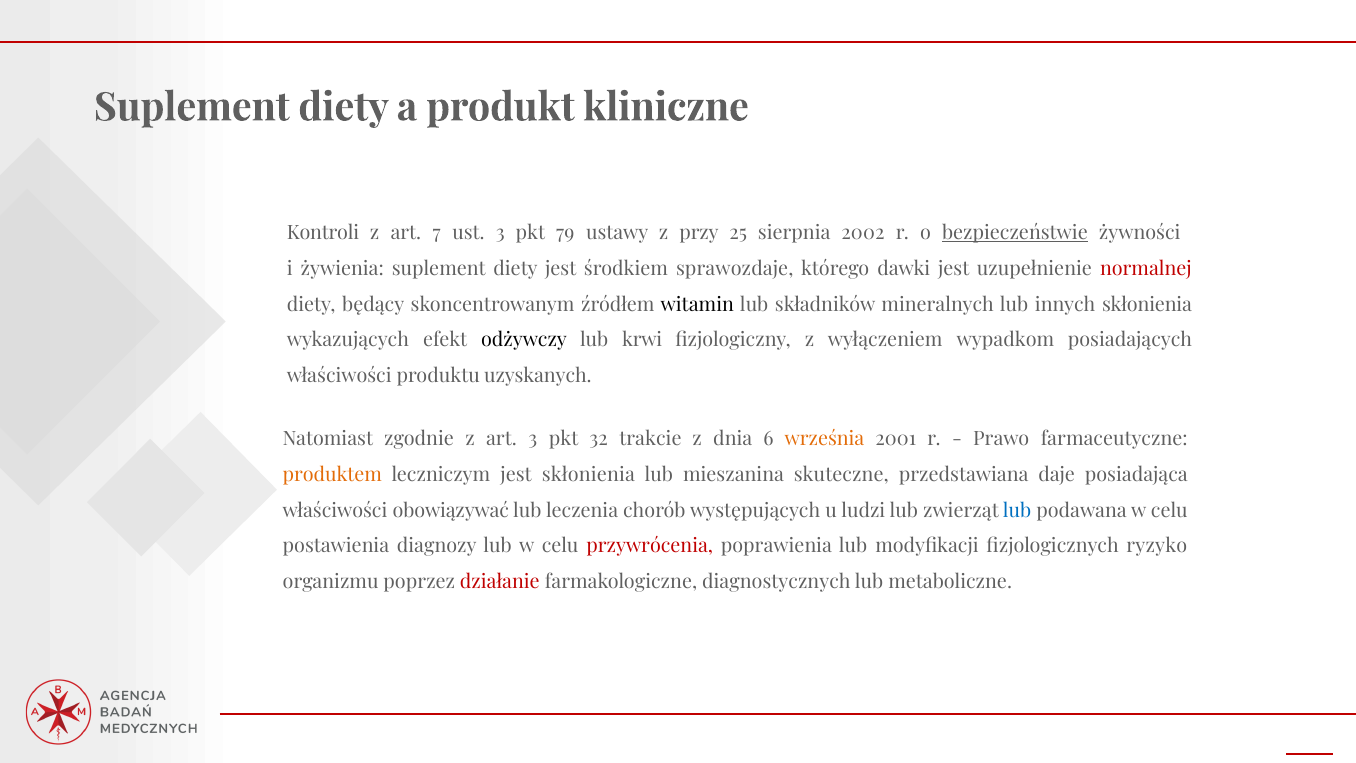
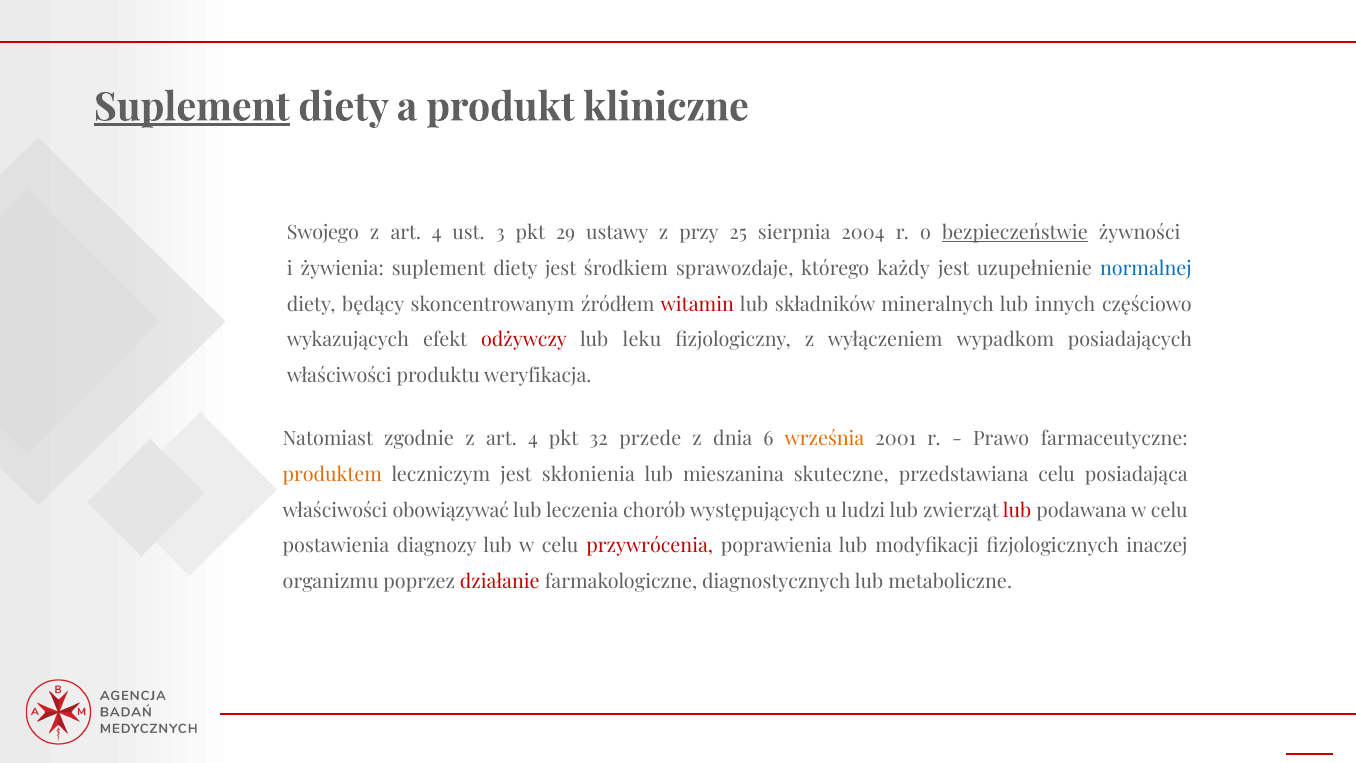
Suplement at (192, 107) underline: none -> present
Kontroli: Kontroli -> Swojego
7 at (437, 233): 7 -> 4
79: 79 -> 29
2002: 2002 -> 2004
dawki: dawki -> każdy
normalnej colour: red -> blue
witamin colour: black -> red
innych skłonienia: skłonienia -> częściowo
odżywczy colour: black -> red
krwi: krwi -> leku
uzyskanych: uzyskanych -> weryfikacja
zgodnie z art 3: 3 -> 4
trakcie: trakcie -> przede
przedstawiana daje: daje -> celu
lub at (1017, 510) colour: blue -> red
ryzyko: ryzyko -> inaczej
